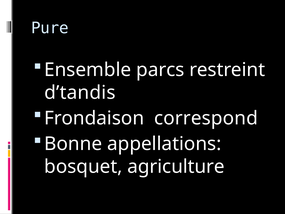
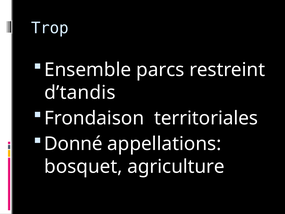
Pure: Pure -> Trop
correspond: correspond -> territoriales
Bonne: Bonne -> Donné
